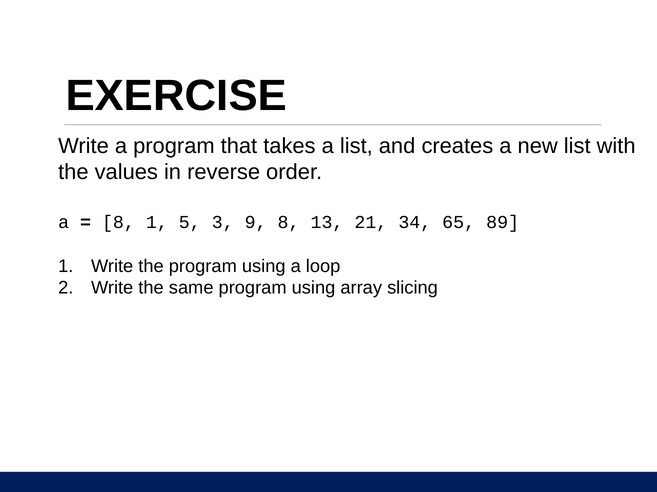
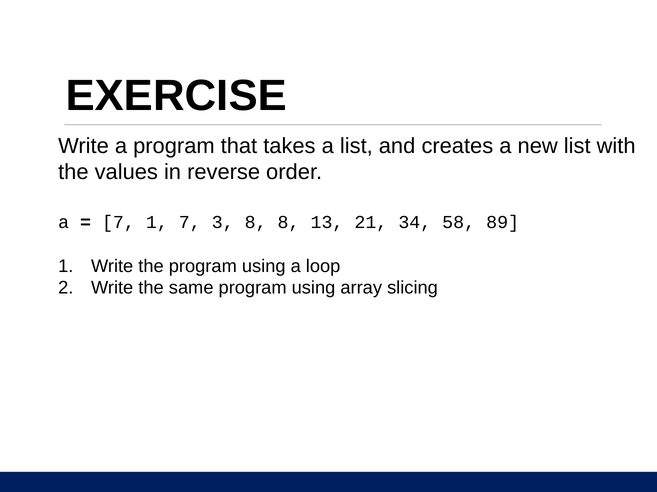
8 at (118, 223): 8 -> 7
1 5: 5 -> 7
3 9: 9 -> 8
65: 65 -> 58
